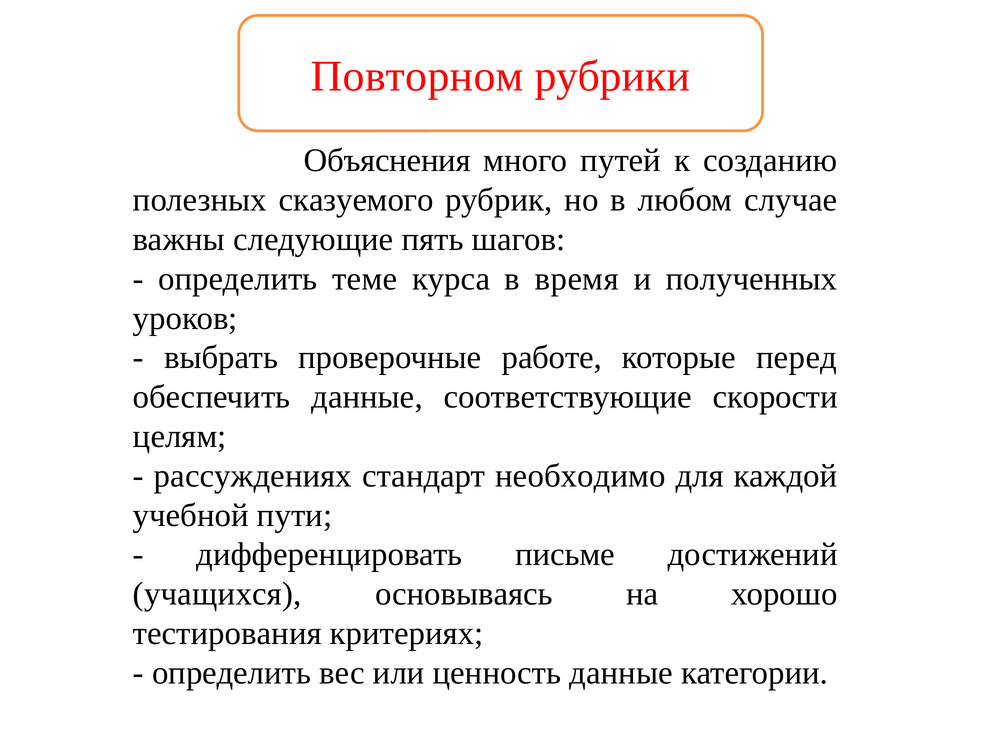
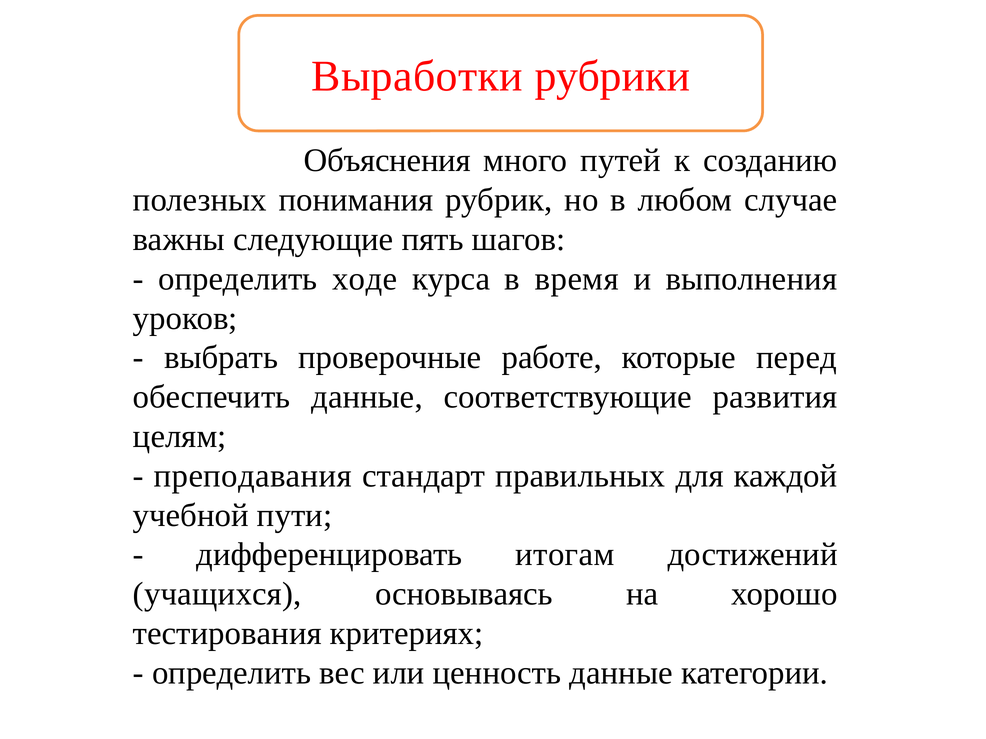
Повторном: Повторном -> Выработки
сказуемого: сказуемого -> понимания
теме: теме -> ходе
полученных: полученных -> выполнения
скорости: скорости -> развития
рассуждениях: рассуждениях -> преподавания
необходимо: необходимо -> правильных
письме: письме -> итогам
